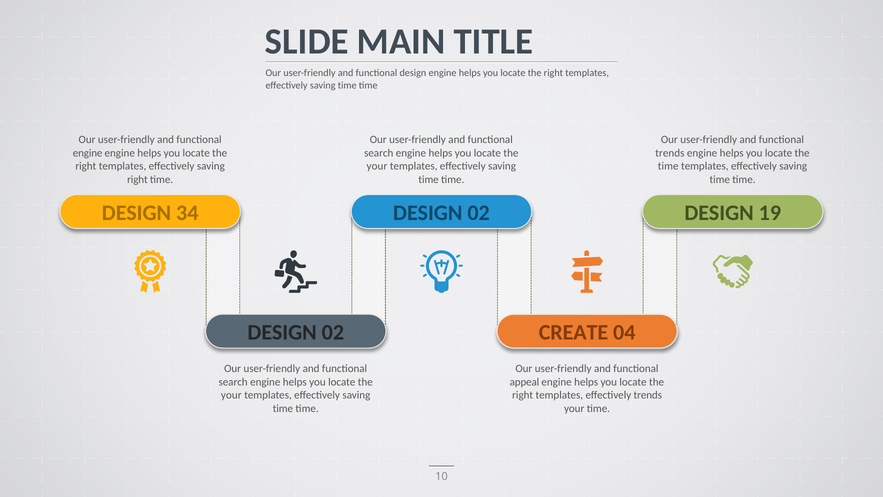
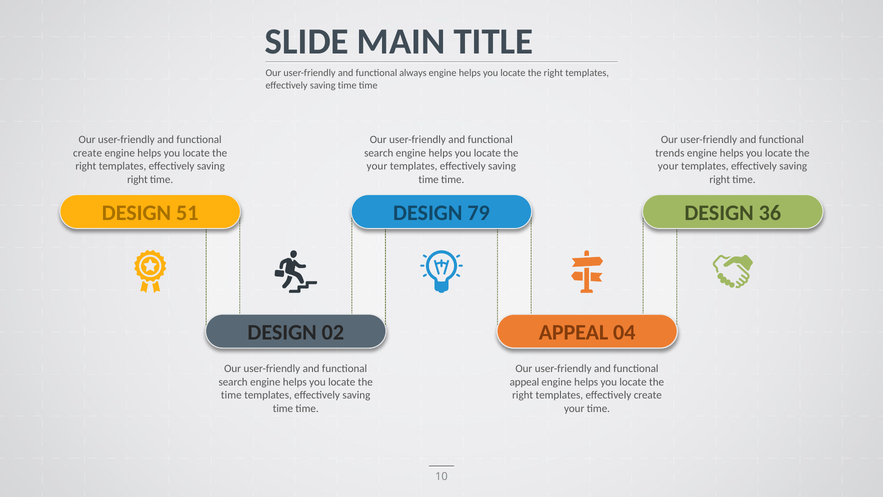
functional design: design -> always
engine at (88, 153): engine -> create
time at (668, 166): time -> your
time at (720, 179): time -> right
34: 34 -> 51
02 at (479, 213): 02 -> 79
19: 19 -> 36
02 CREATE: CREATE -> APPEAL
your at (231, 395): your -> time
effectively trends: trends -> create
